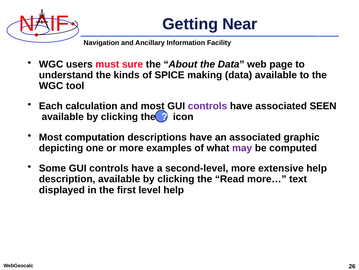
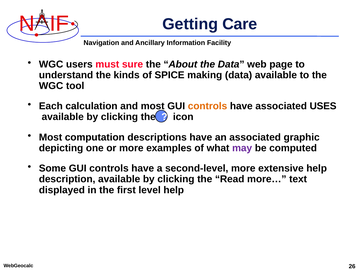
Near: Near -> Care
controls at (208, 106) colour: purple -> orange
SEEN: SEEN -> USES
